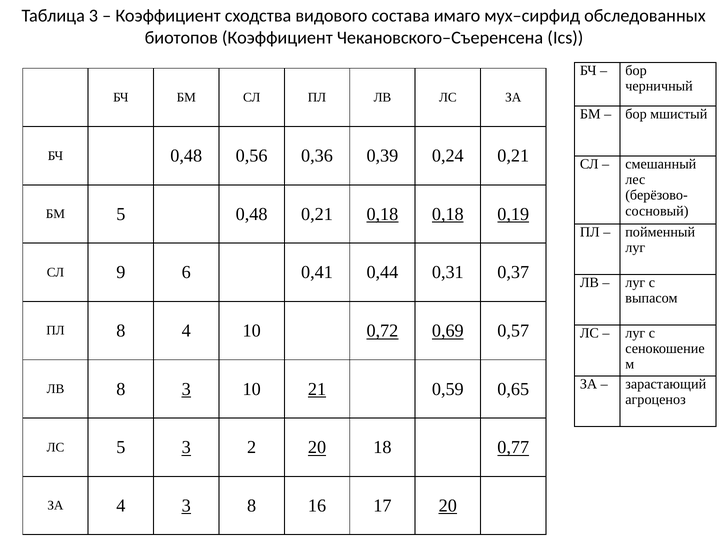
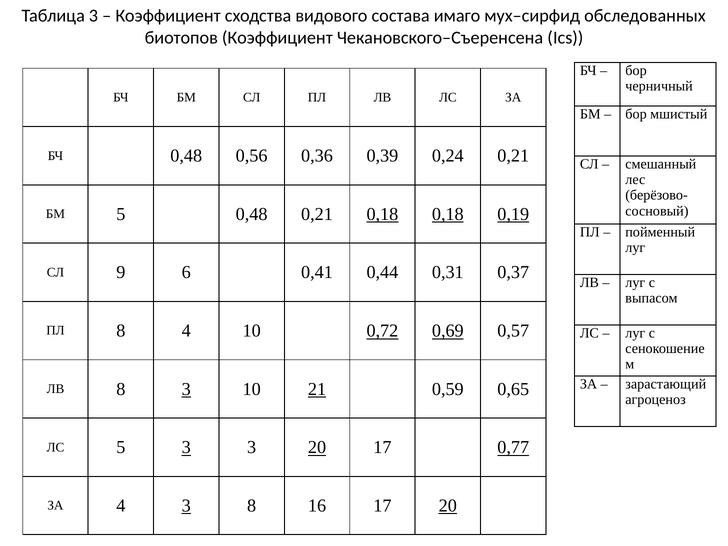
3 2: 2 -> 3
20 18: 18 -> 17
